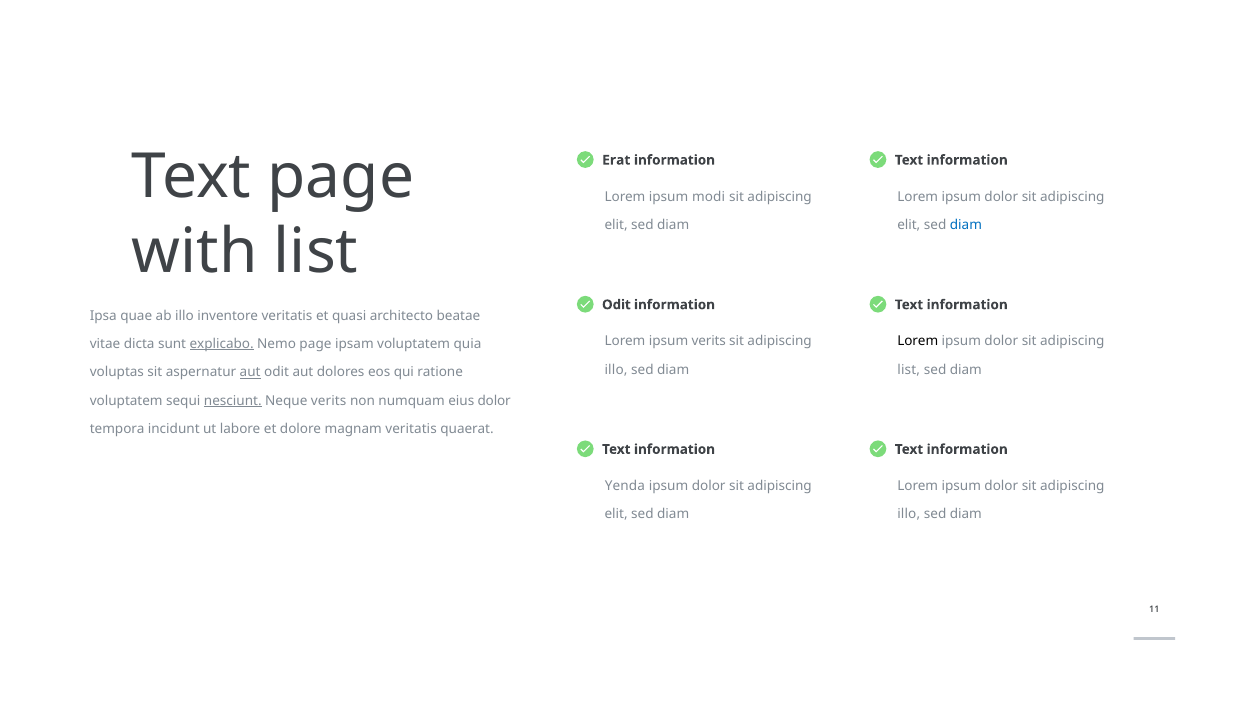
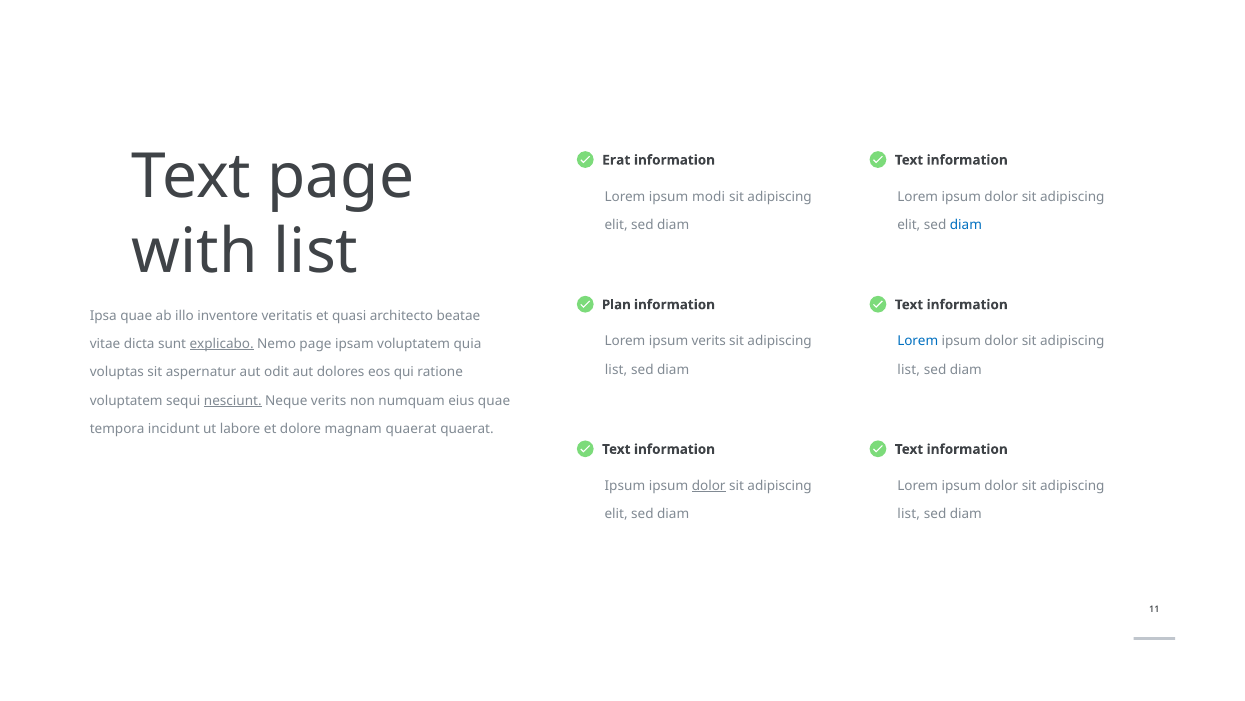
Odit at (616, 304): Odit -> Plan
Lorem at (918, 341) colour: black -> blue
illo at (616, 369): illo -> list
aut at (250, 372) underline: present -> none
eius dolor: dolor -> quae
magnam veritatis: veritatis -> quaerat
Yenda at (625, 486): Yenda -> Ipsum
dolor at (709, 486) underline: none -> present
illo at (909, 514): illo -> list
